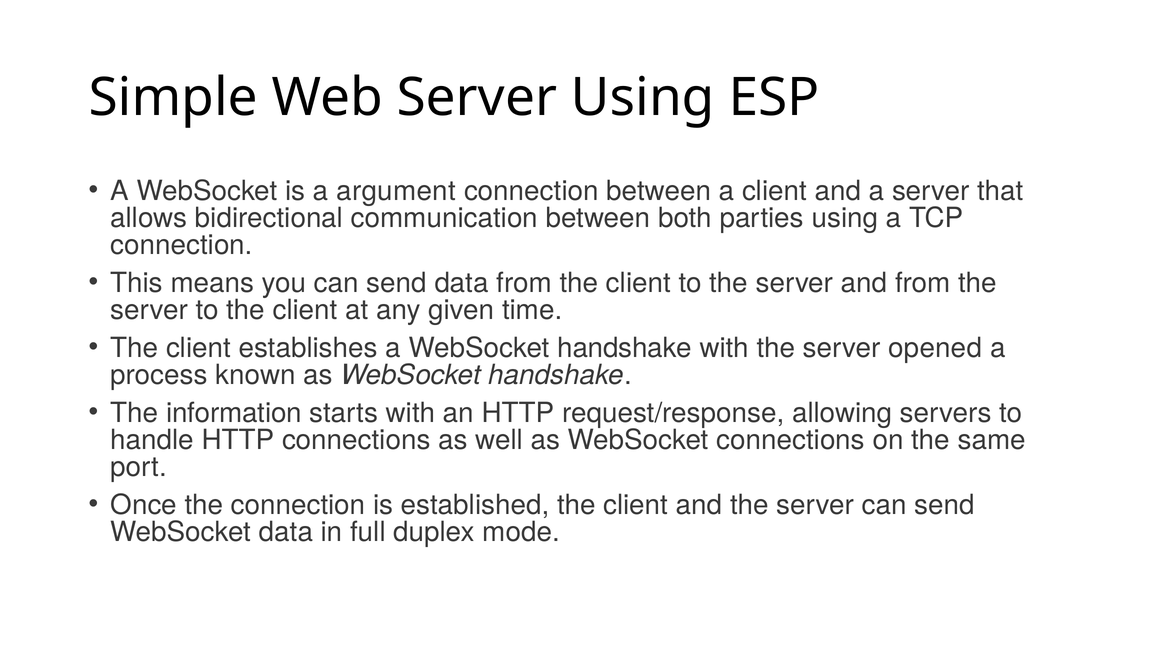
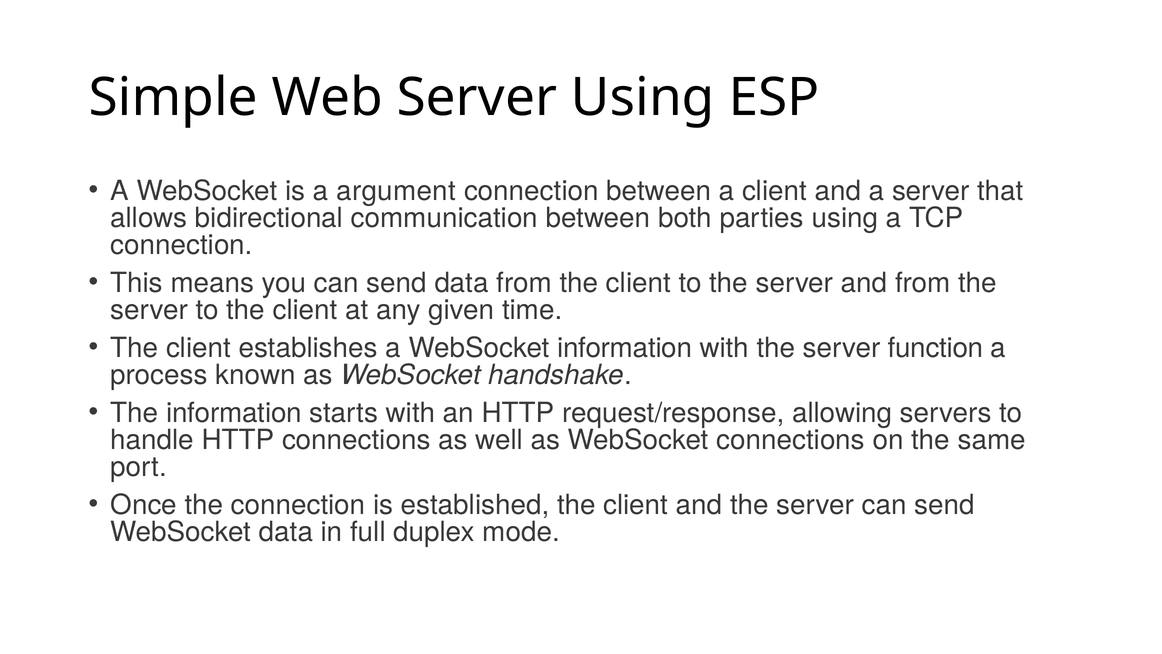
a WebSocket handshake: handshake -> information
opened: opened -> function
